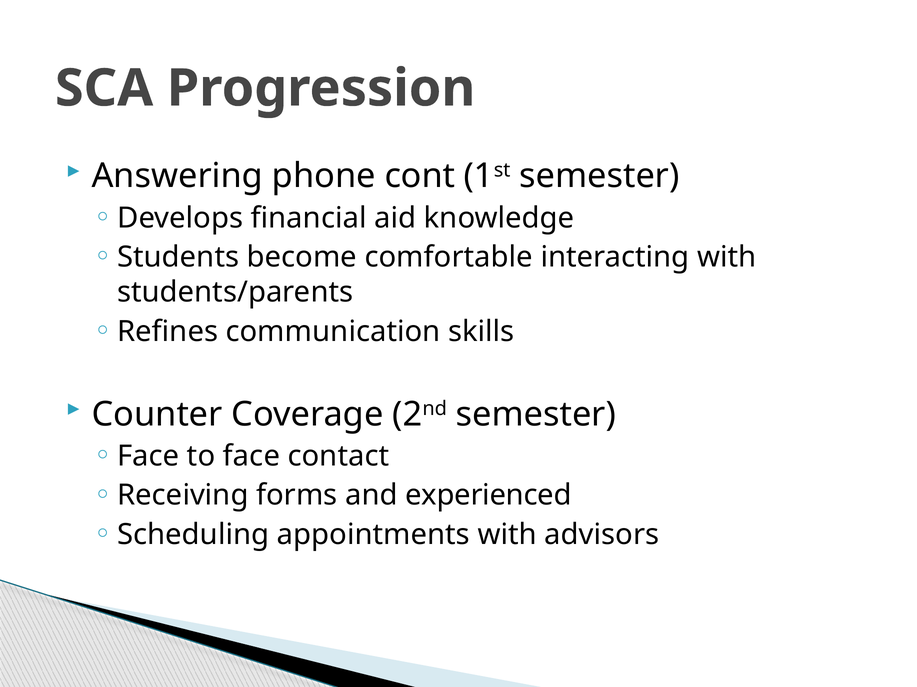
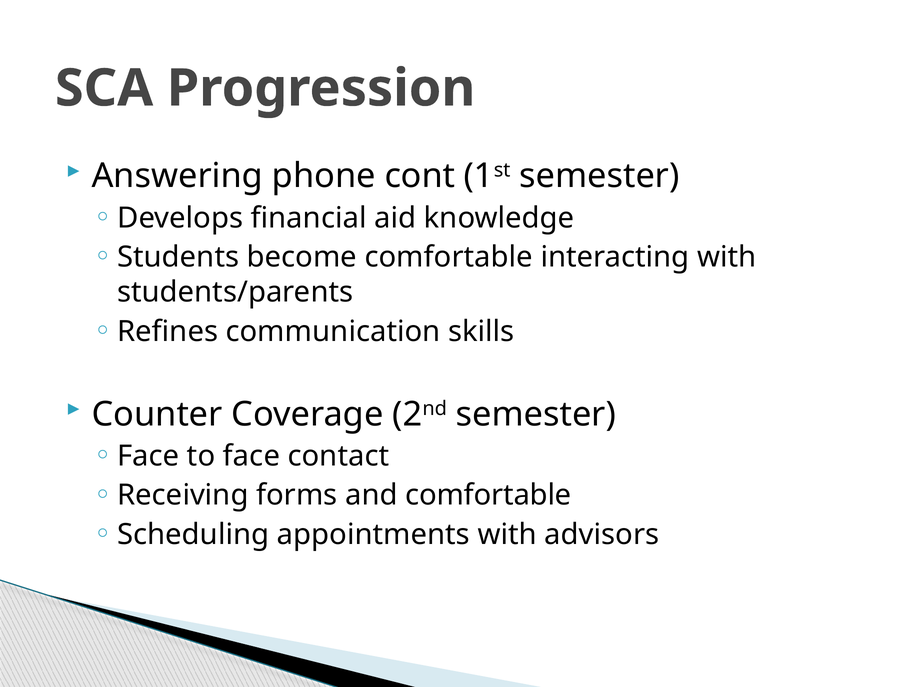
and experienced: experienced -> comfortable
